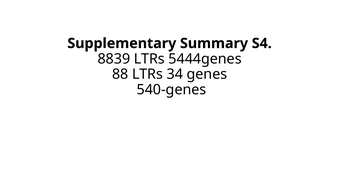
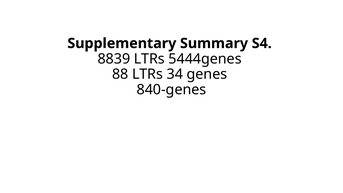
540-genes: 540-genes -> 840-genes
